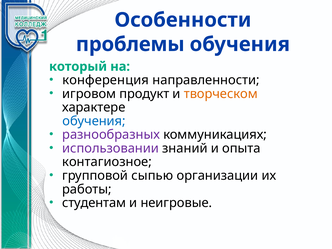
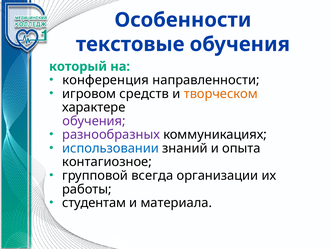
проблемы: проблемы -> текстовые
продукт: продукт -> средств
обучения at (94, 121) colour: blue -> purple
использовании colour: purple -> blue
сыпью: сыпью -> всегда
неигровые: неигровые -> материала
